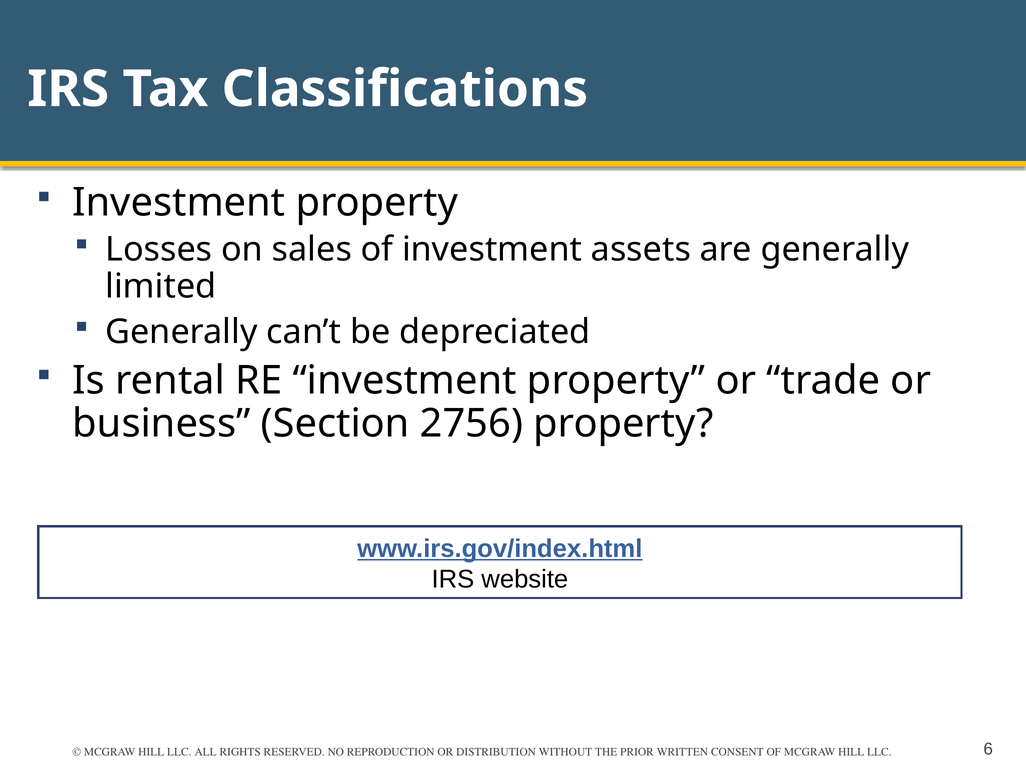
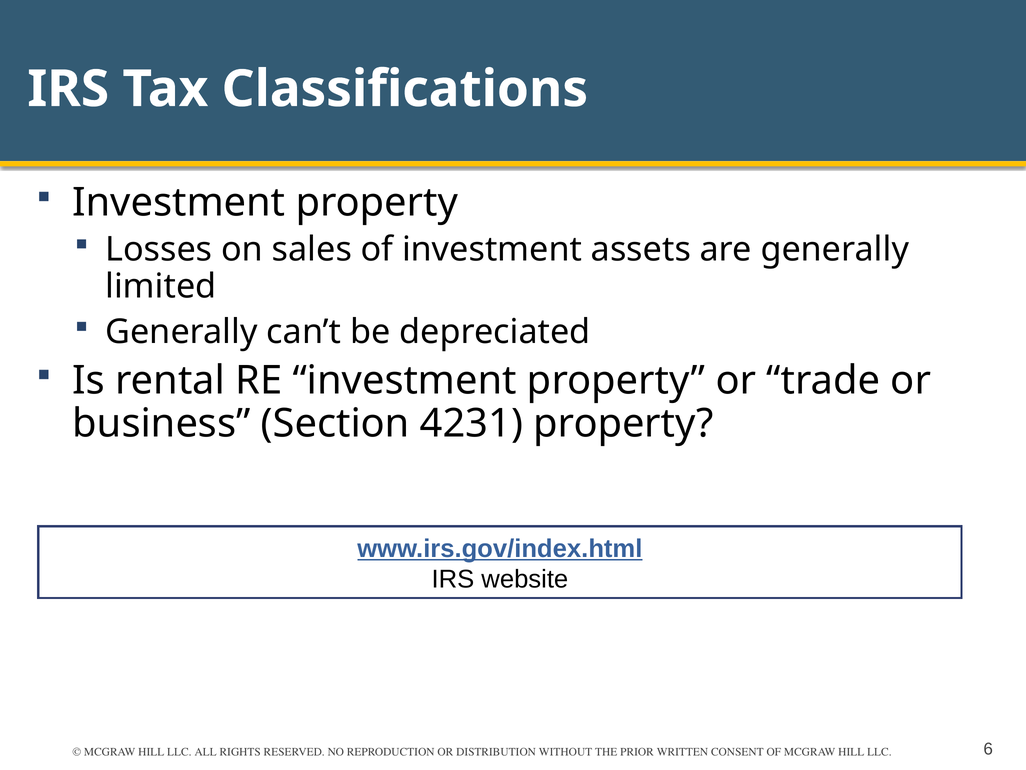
2756: 2756 -> 4231
